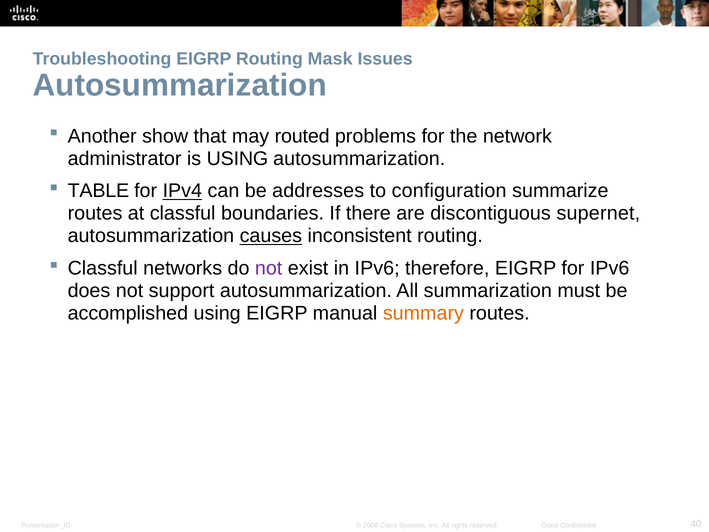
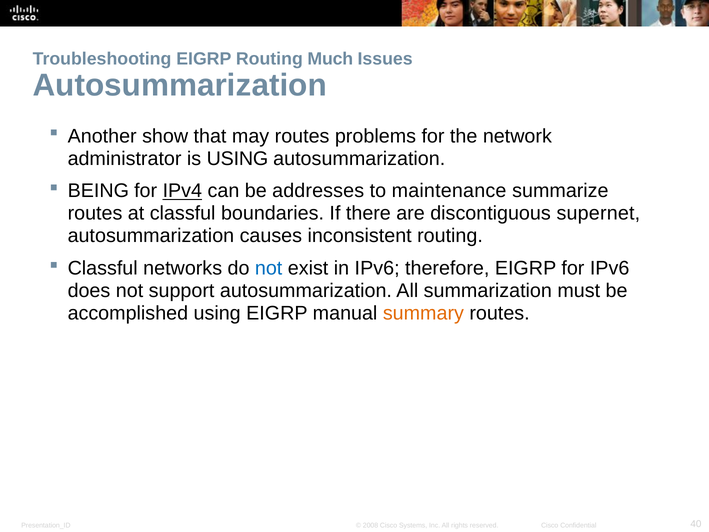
Mask: Mask -> Much
may routed: routed -> routes
TABLE: TABLE -> BEING
configuration: configuration -> maintenance
causes underline: present -> none
not at (269, 268) colour: purple -> blue
